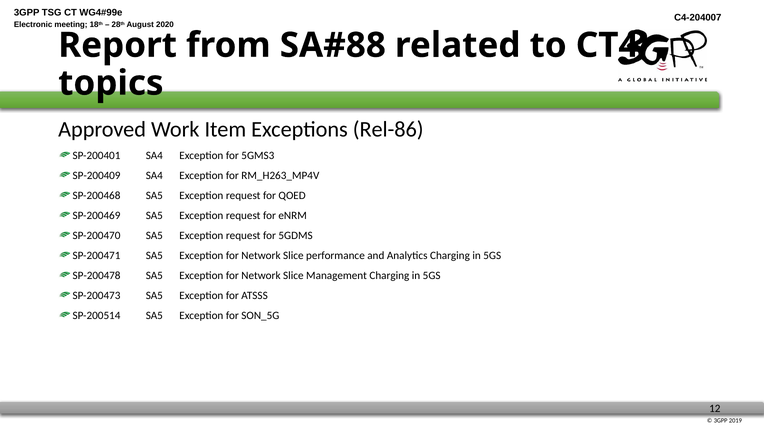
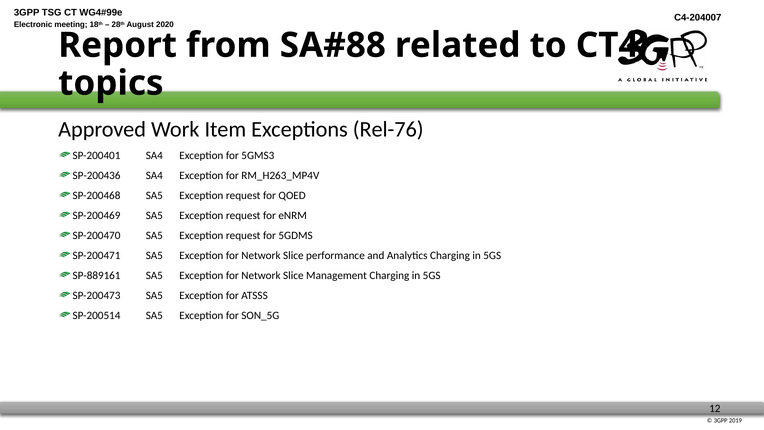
Rel-86: Rel-86 -> Rel-76
SP-200409: SP-200409 -> SP-200436
SP-200478: SP-200478 -> SP-889161
